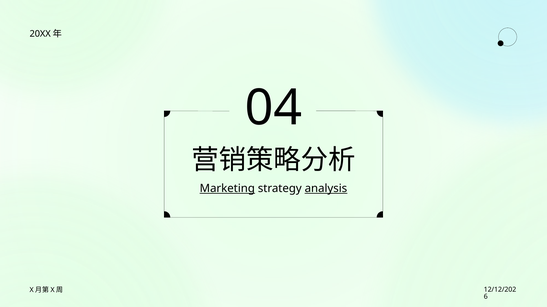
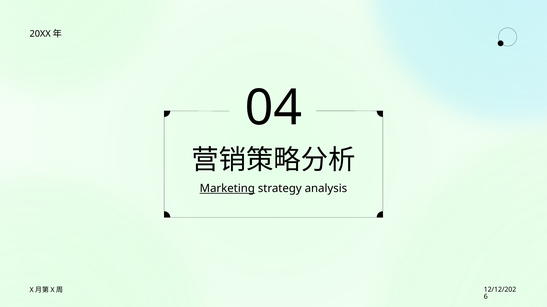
analysis underline: present -> none
